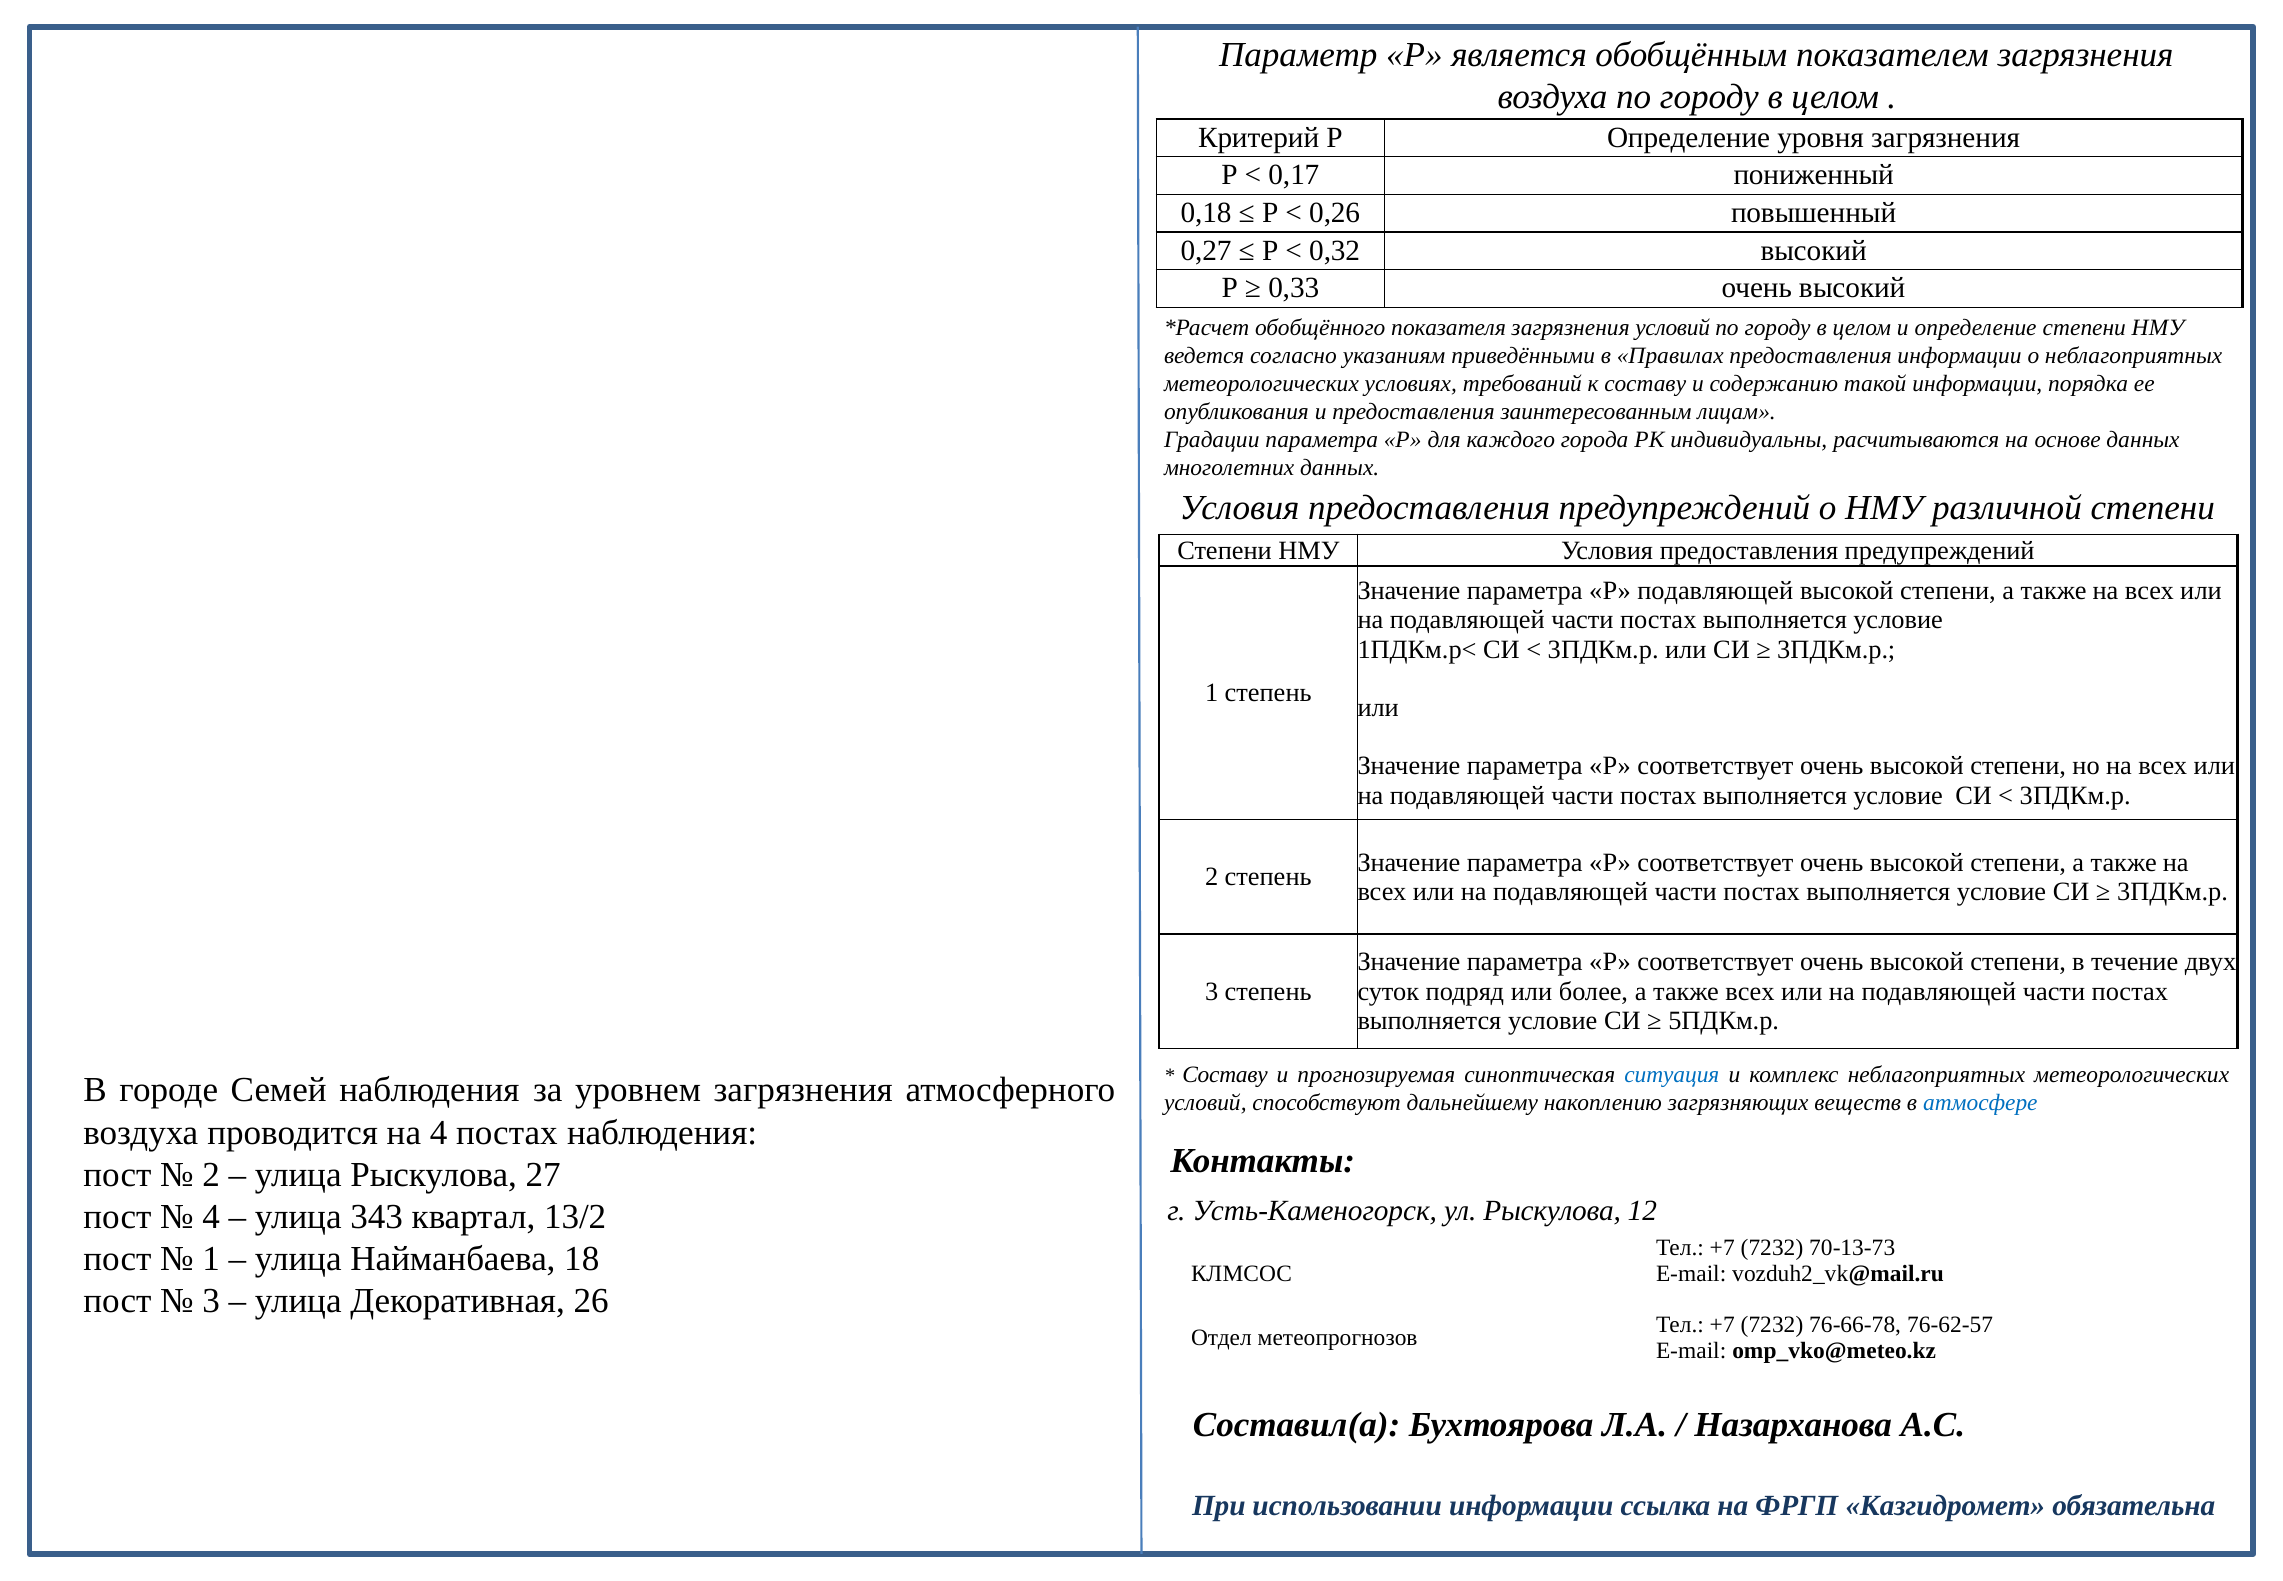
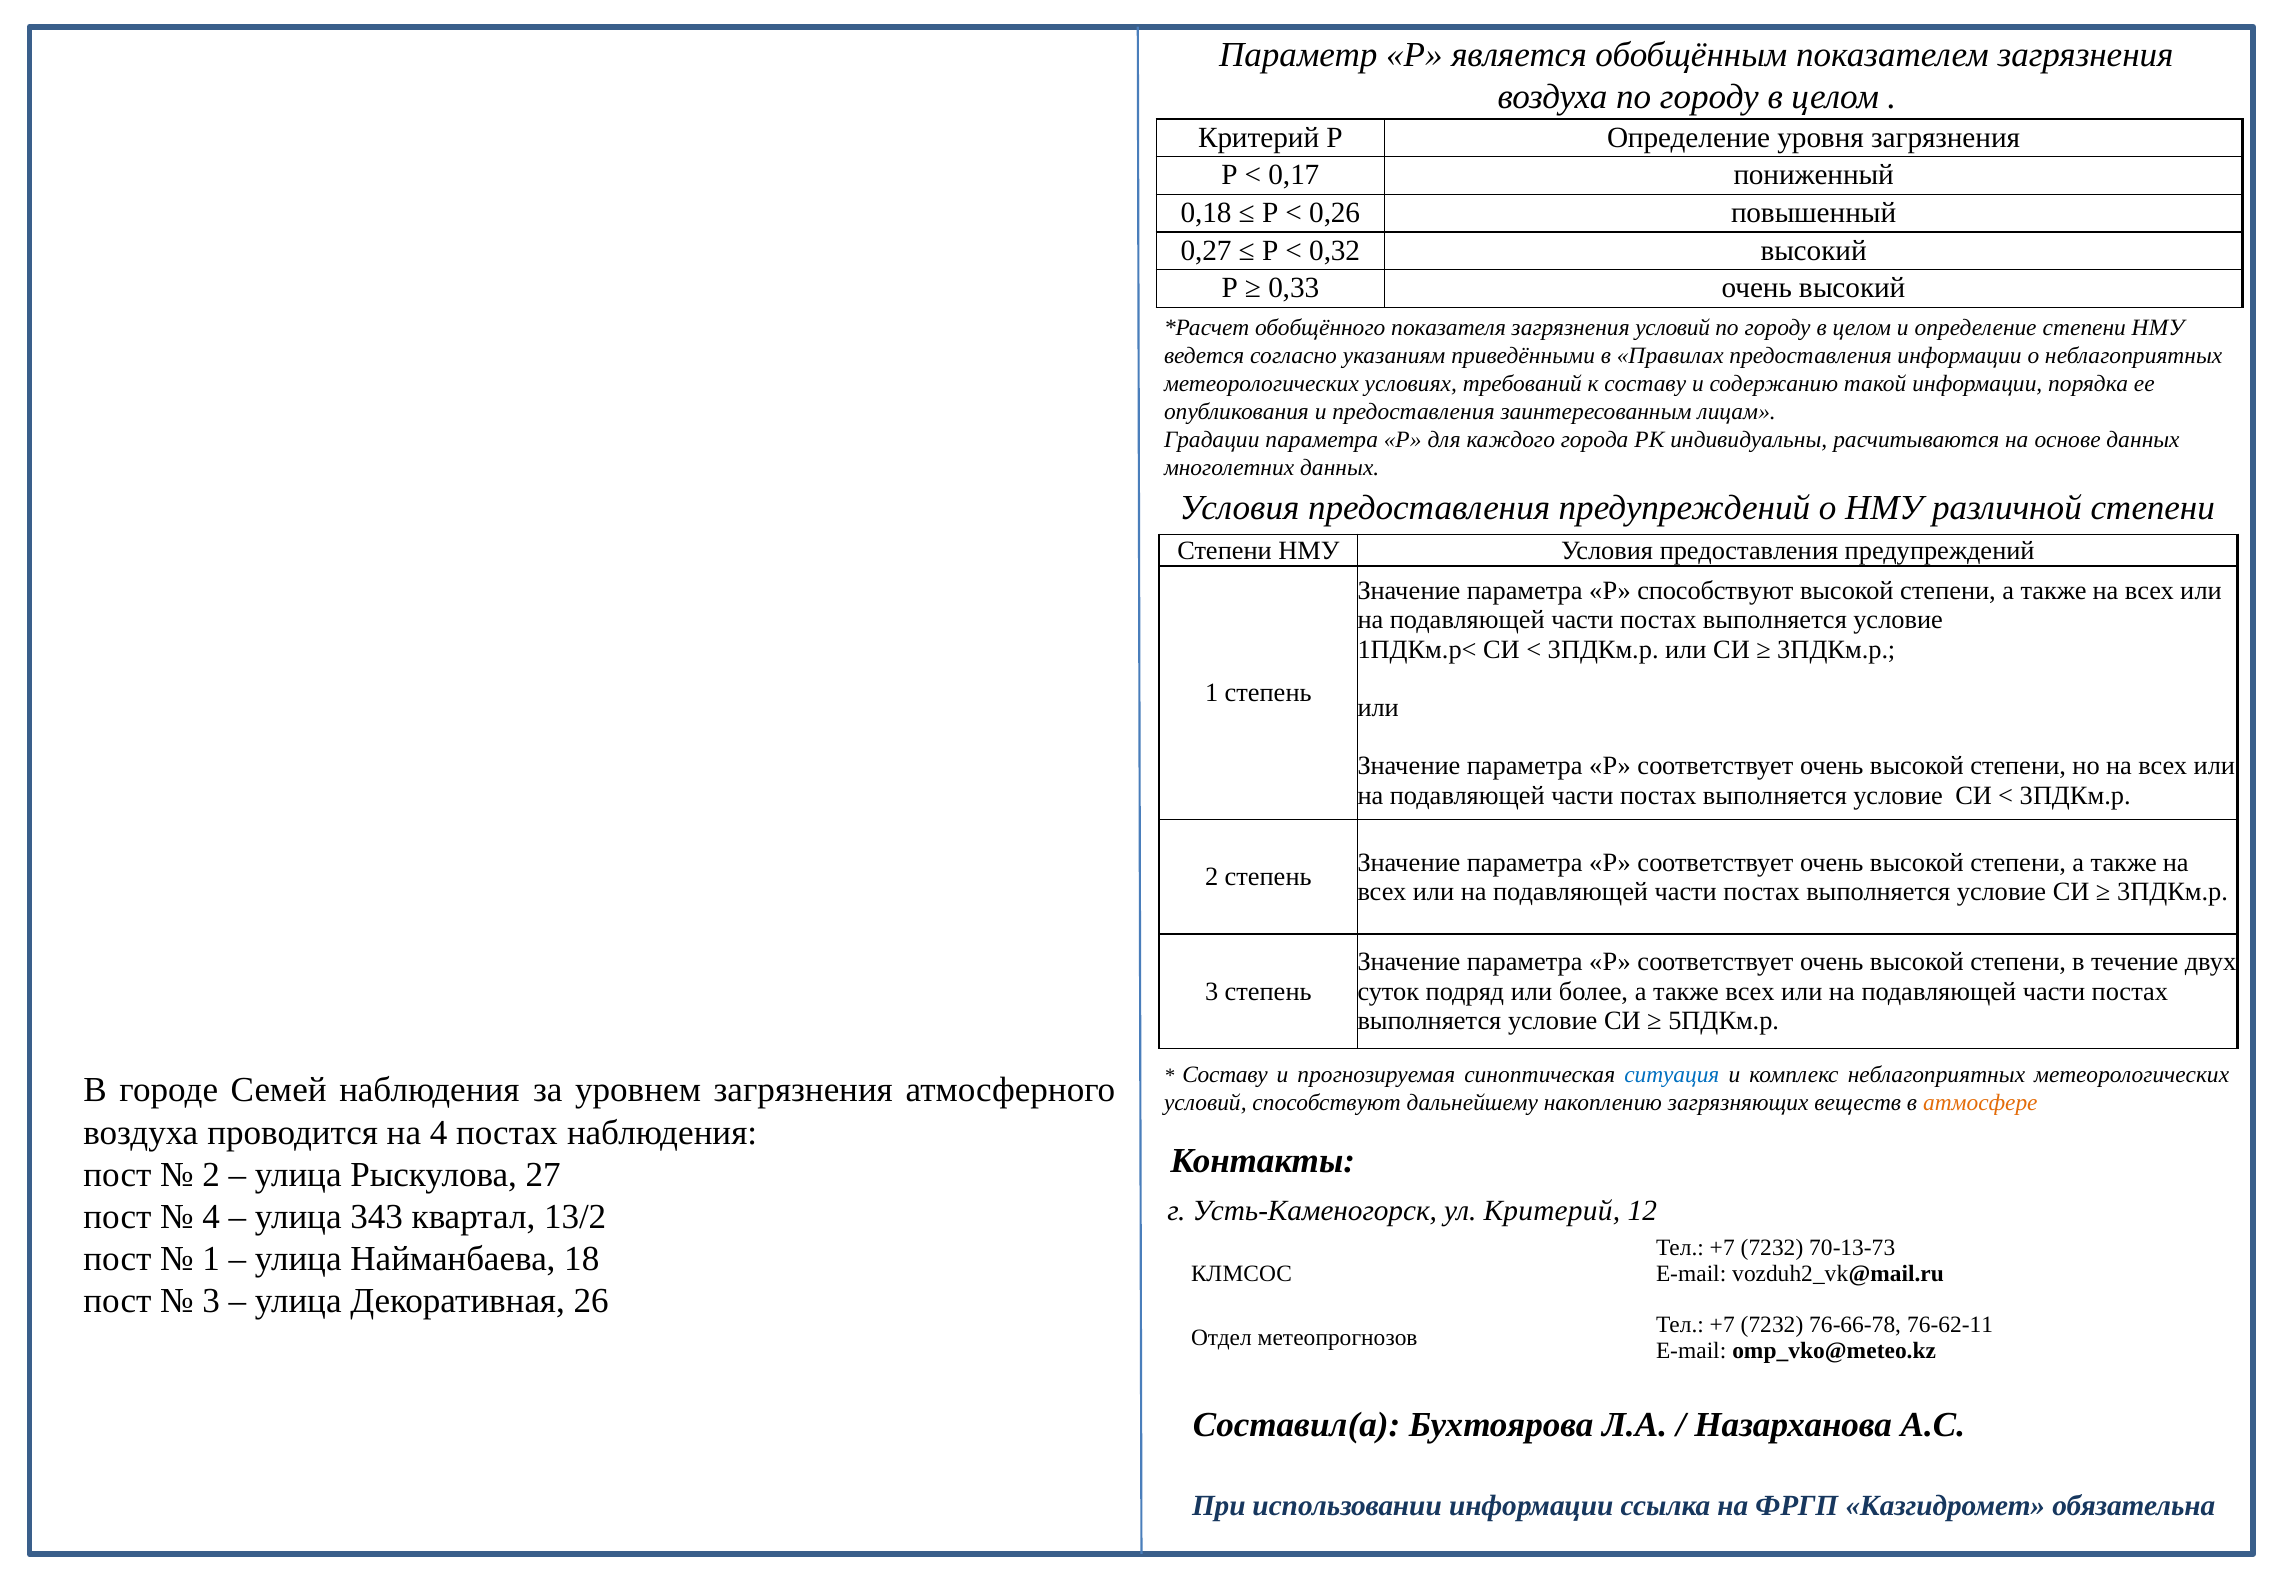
Р подавляющей: подавляющей -> способствуют
атмосфере colour: blue -> orange
ул Рыскулова: Рыскулова -> Критерий
76-62-57: 76-62-57 -> 76-62-11
